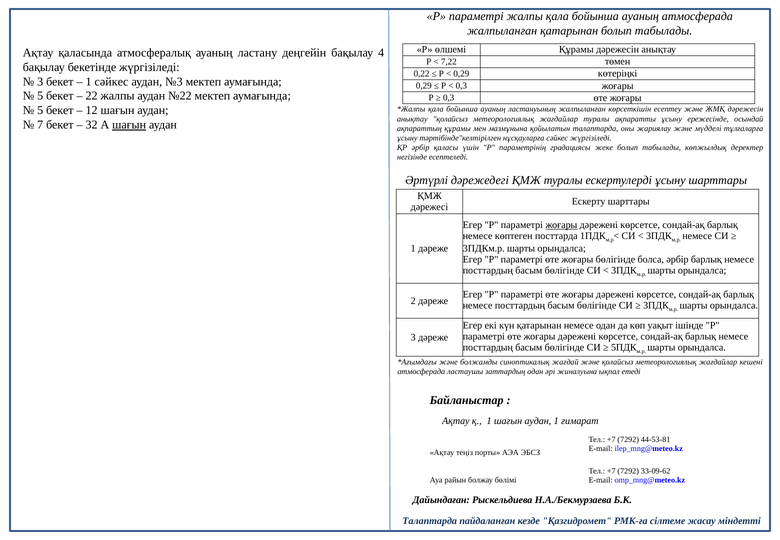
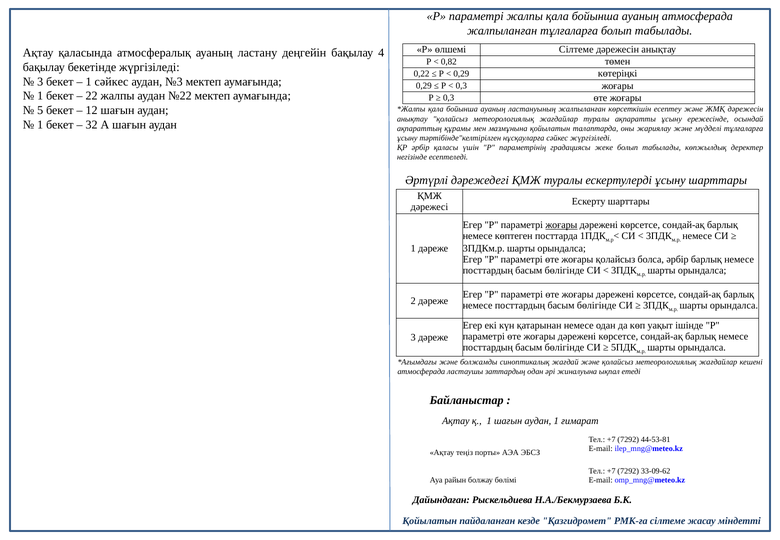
жалпыланған қатарынан: қатарынан -> тұлғаларға
өлшемі Құрамы: Құрамы -> Сілтеме
7,22: 7,22 -> 0,82
5 at (40, 96): 5 -> 1
7 at (40, 125): 7 -> 1
шағын at (129, 125) underline: present -> none
жоғары бөлігінде: бөлігінде -> қолайсыз
Талаптарда at (430, 521): Талаптарда -> Қойылатын
